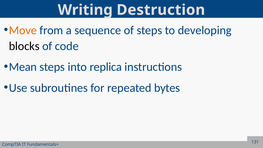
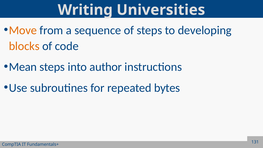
Destruction: Destruction -> Universities
blocks colour: black -> orange
replica: replica -> author
